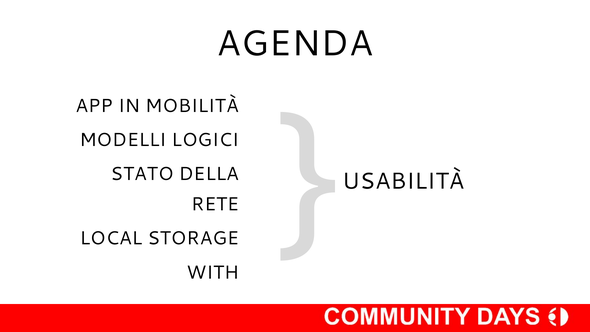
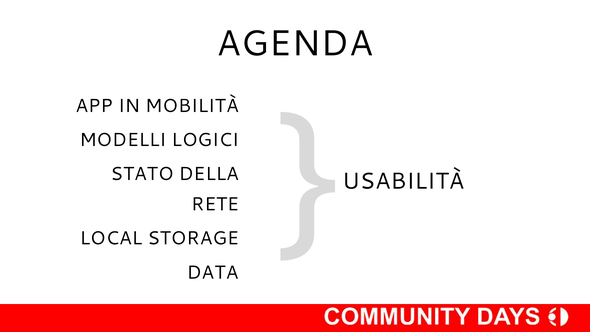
WITH: WITH -> DATA
